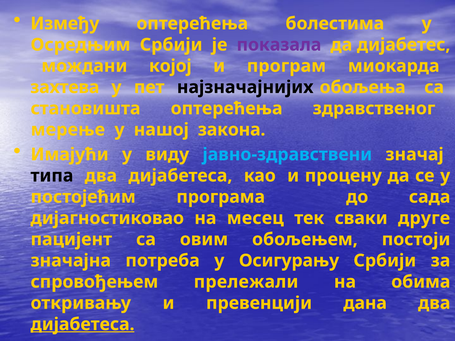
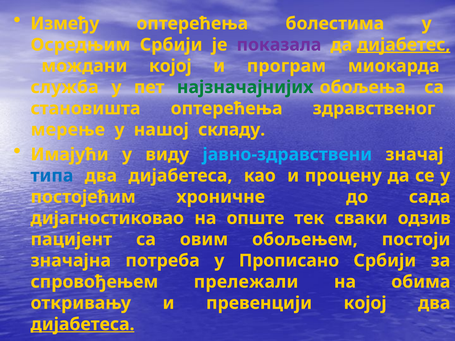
дијабетес underline: none -> present
захтева: захтева -> служба
најзначајнијих colour: black -> green
закона: закона -> складу
типа colour: black -> blue
програма: програма -> хроничне
месец: месец -> опште
друге: друге -> одзив
Осигурању: Осигурању -> Прописано
превенцији дана: дана -> којој
